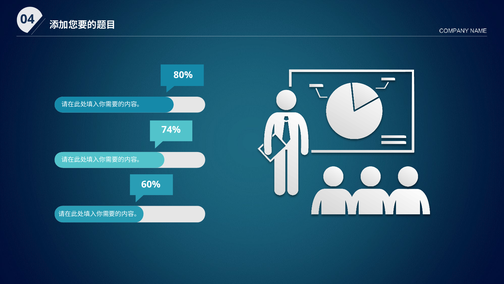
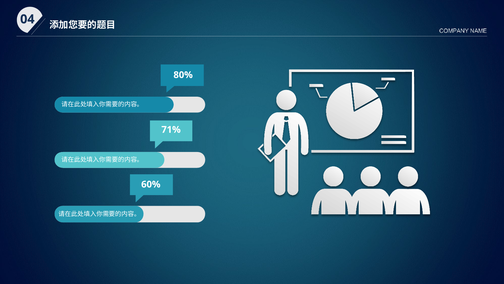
74%: 74% -> 71%
